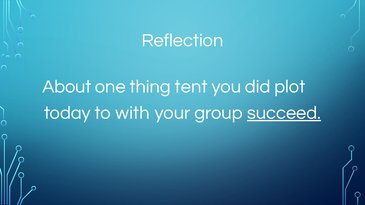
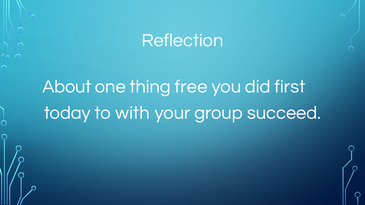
tent: tent -> free
plot: plot -> first
succeed underline: present -> none
